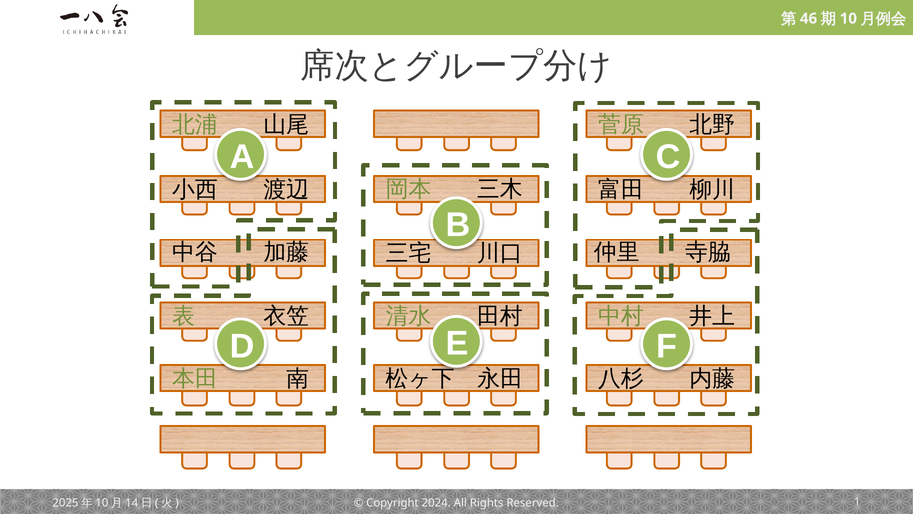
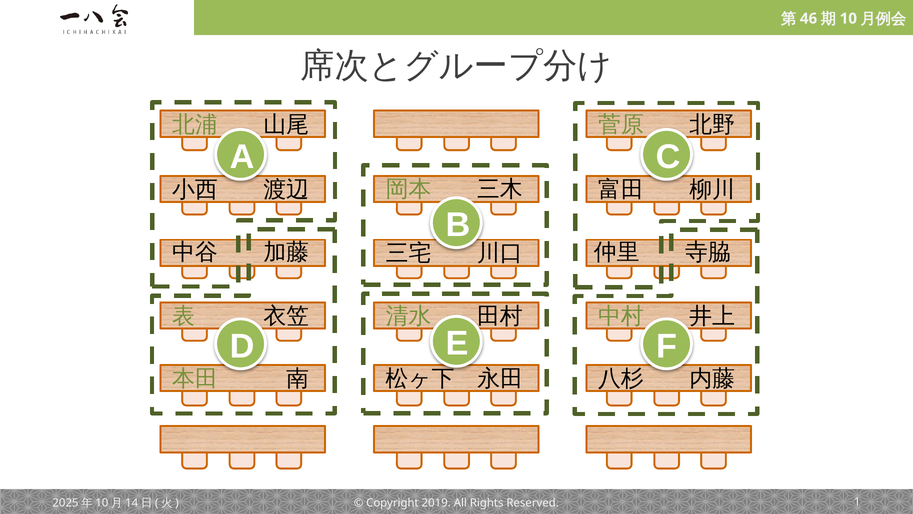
2024: 2024 -> 2019
